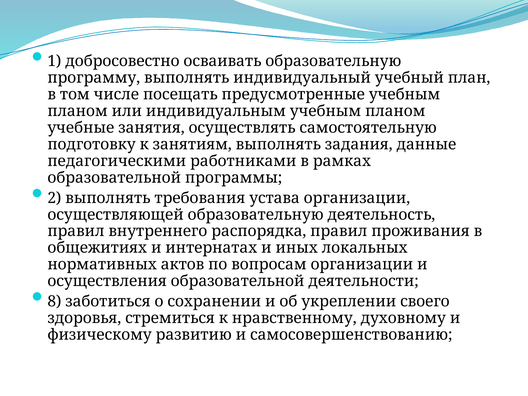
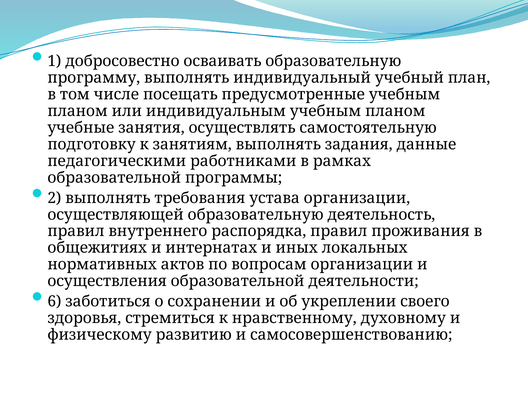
8: 8 -> 6
